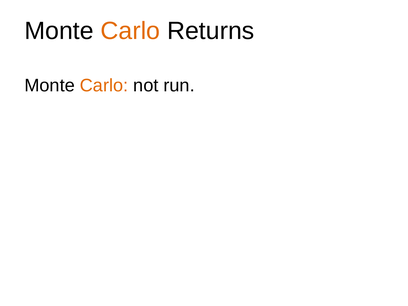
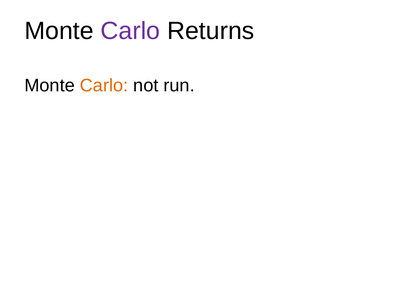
Carlo at (130, 31) colour: orange -> purple
